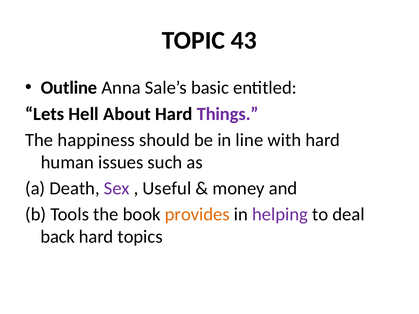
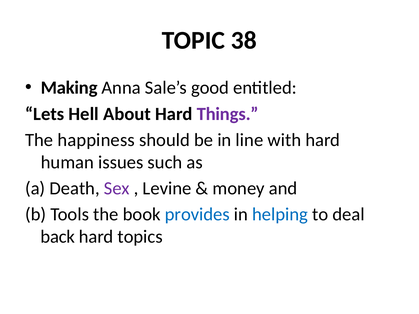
43: 43 -> 38
Outline: Outline -> Making
basic: basic -> good
Useful: Useful -> Levine
provides colour: orange -> blue
helping colour: purple -> blue
